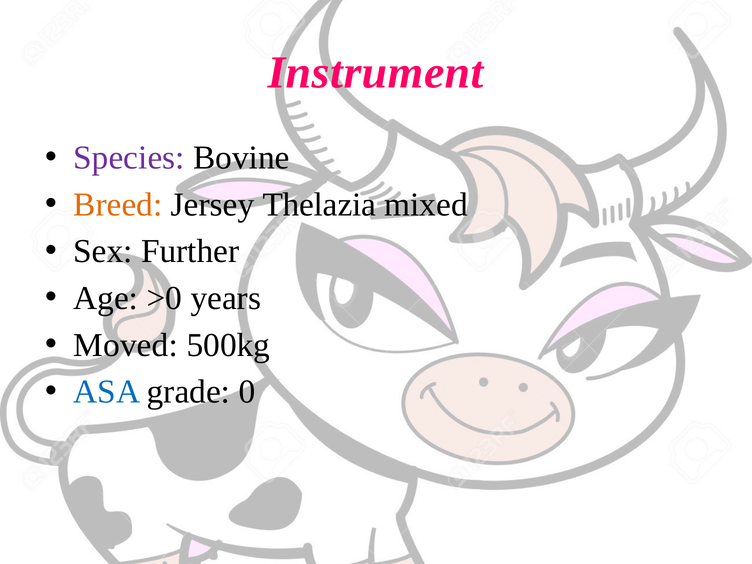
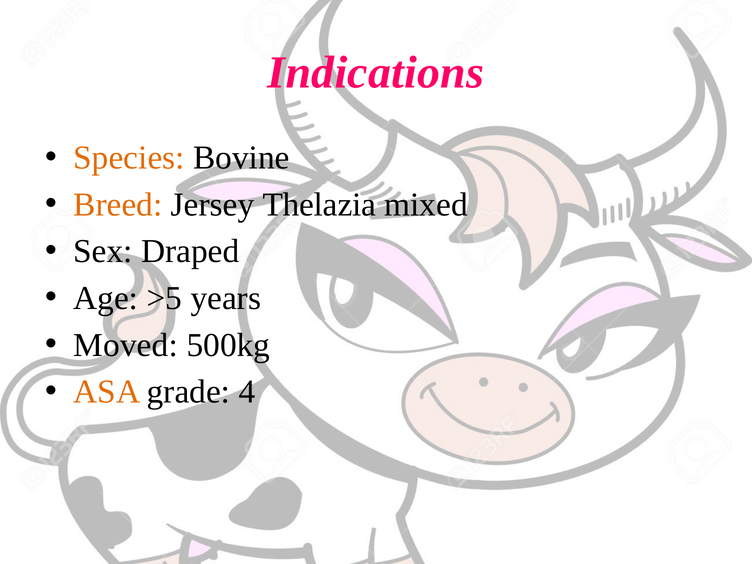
Instrument: Instrument -> Indications
Species colour: purple -> orange
Further: Further -> Draped
>0: >0 -> >5
ASA colour: blue -> orange
0: 0 -> 4
